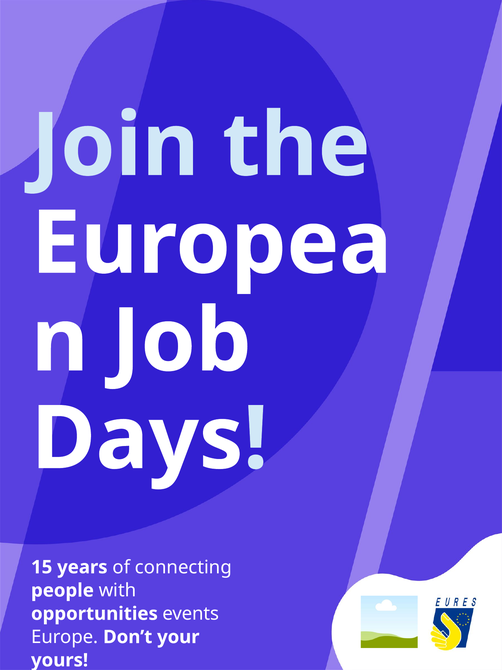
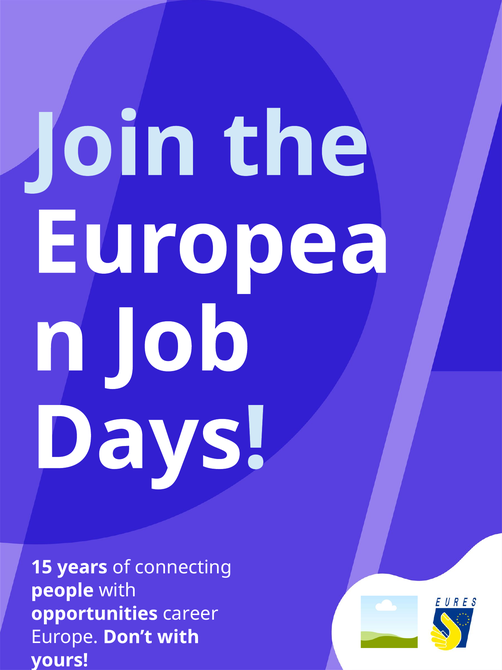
events: events -> career
Don’t your: your -> with
